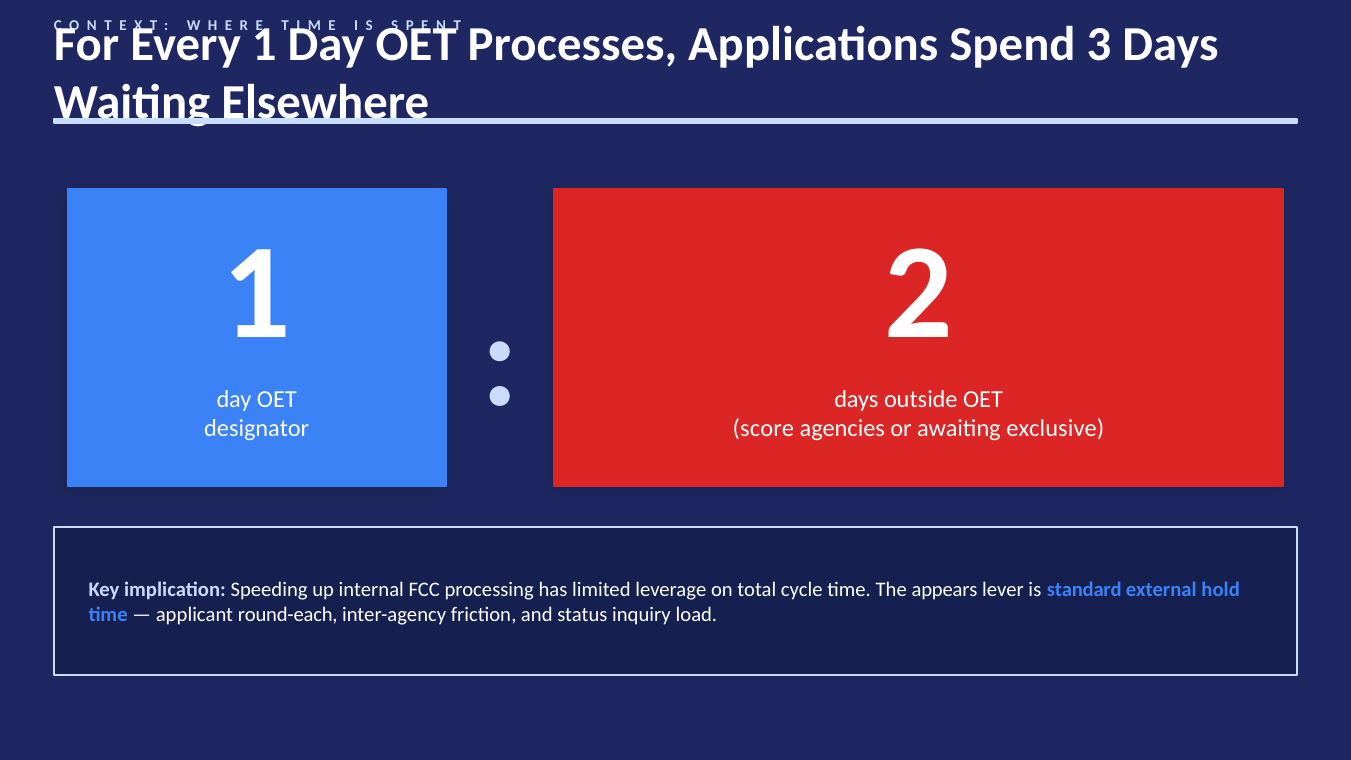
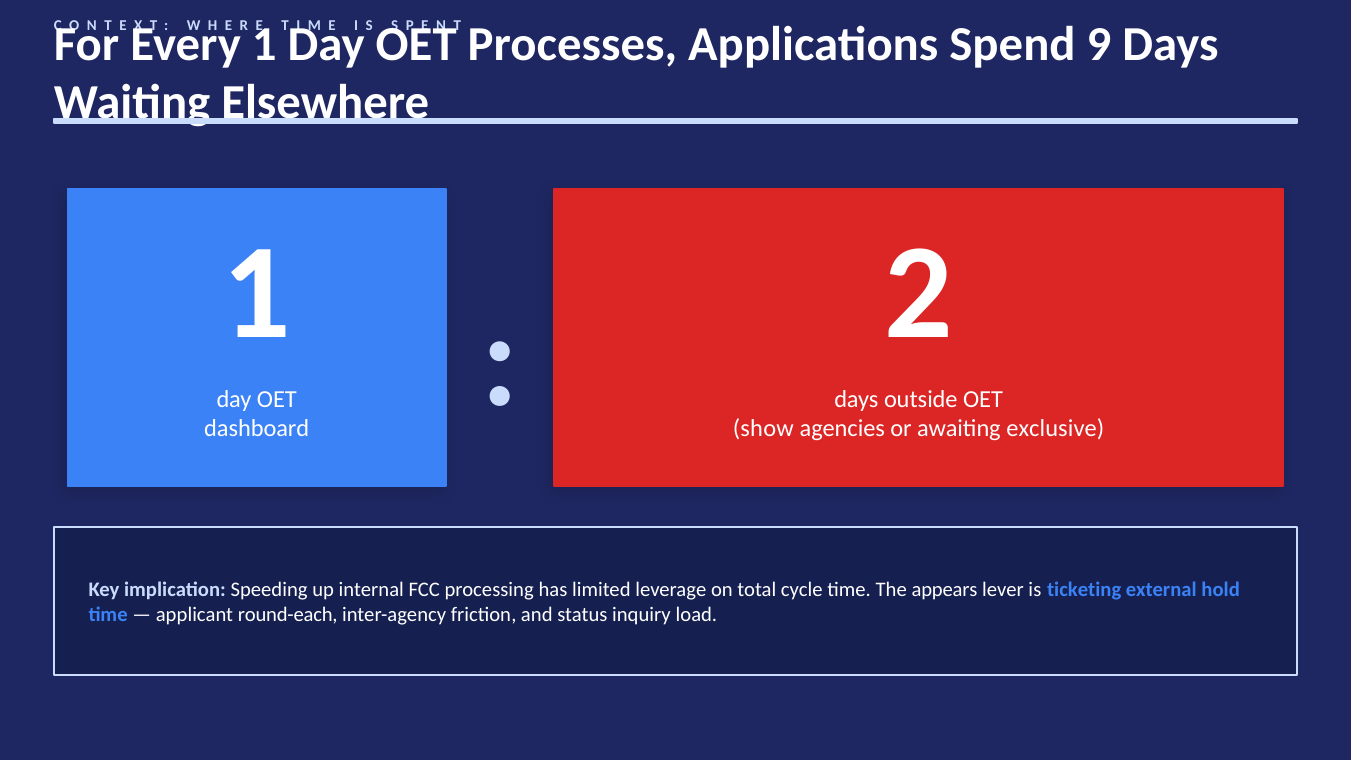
3: 3 -> 9
designator: designator -> dashboard
score: score -> show
standard: standard -> ticketing
